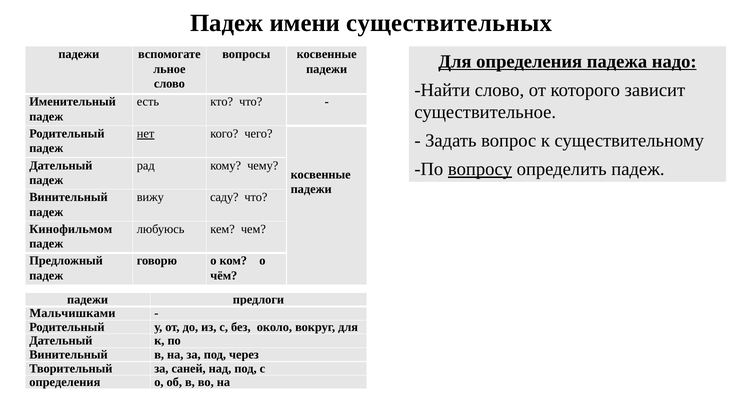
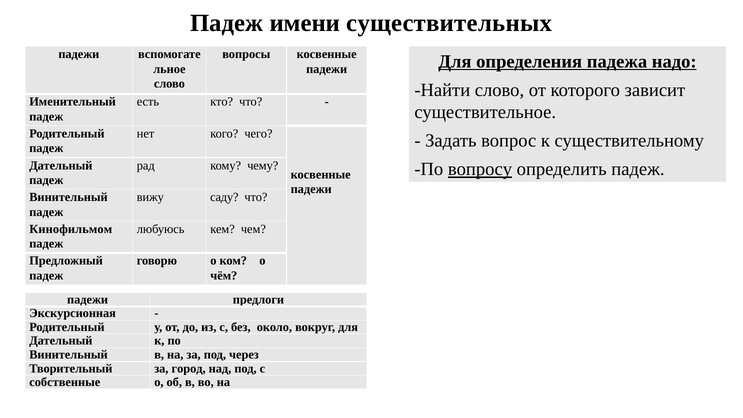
нет underline: present -> none
Мальчишками: Мальчишками -> Экскурсионная
саней: саней -> город
определения at (65, 382): определения -> собственные
